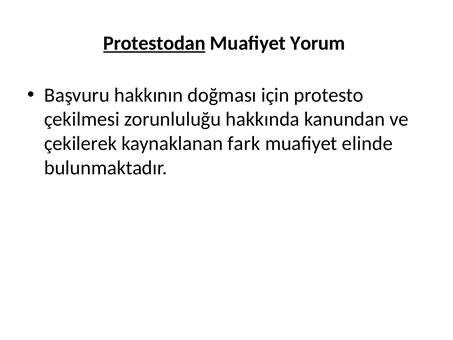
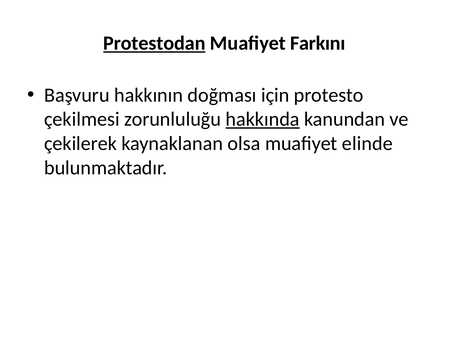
Yorum: Yorum -> Farkını
hakkında underline: none -> present
fark: fark -> olsa
